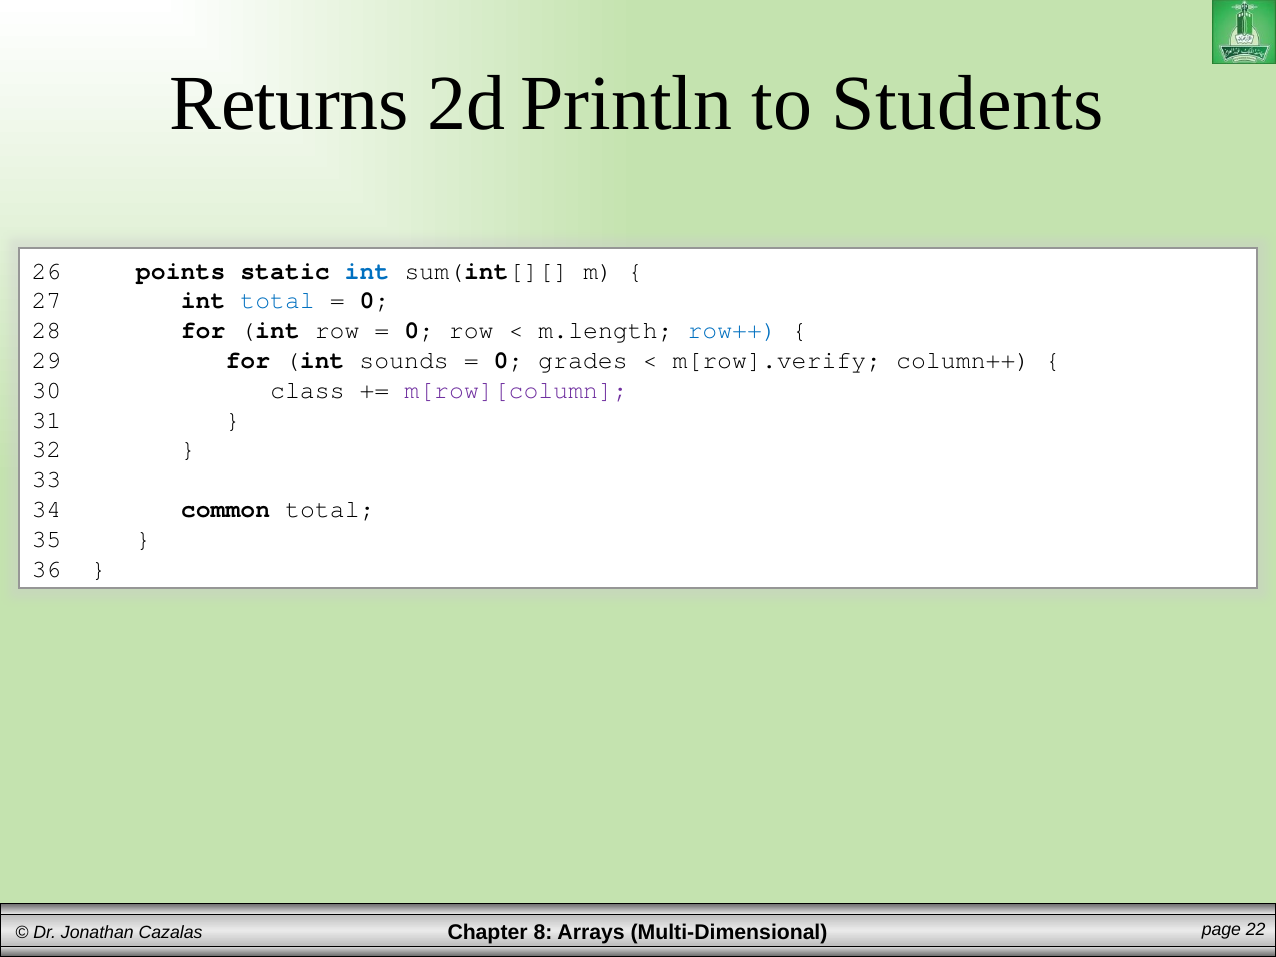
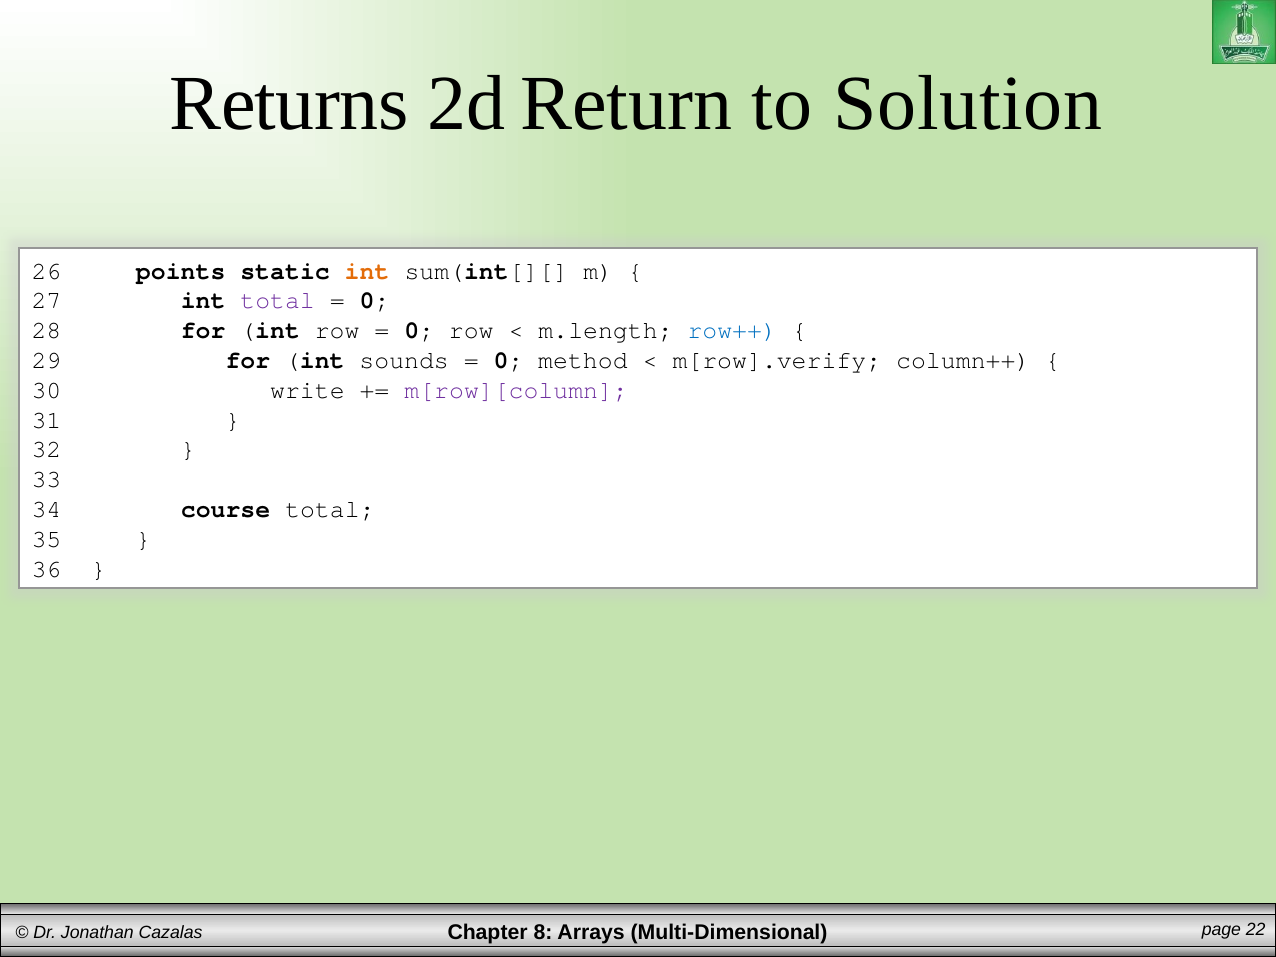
Println: Println -> Return
Students: Students -> Solution
int at (367, 271) colour: blue -> orange
total at (278, 301) colour: blue -> purple
grades: grades -> method
class: class -> write
common: common -> course
